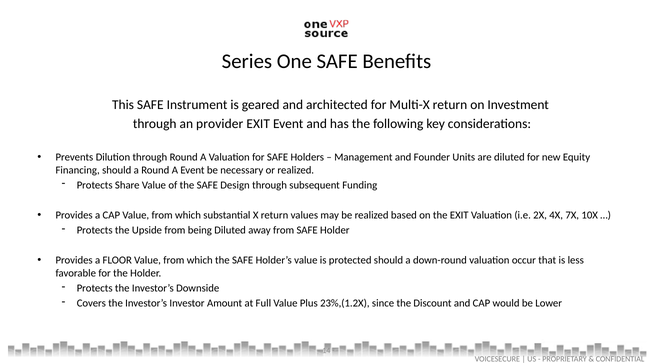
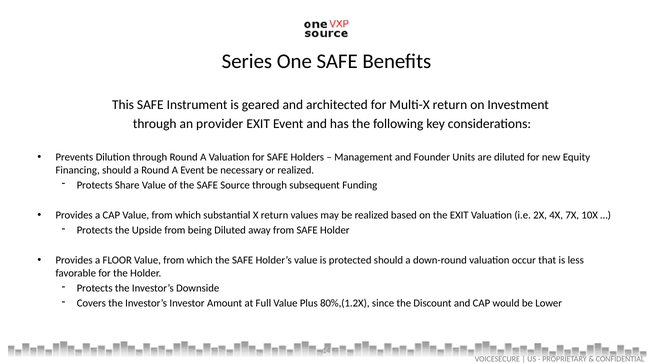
Design: Design -> Source
23%,(1.2X: 23%,(1.2X -> 80%,(1.2X
